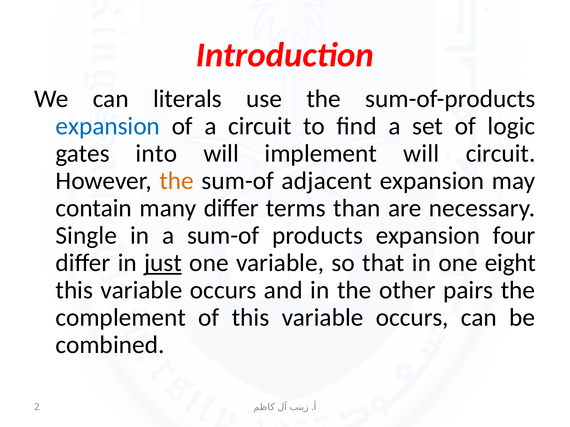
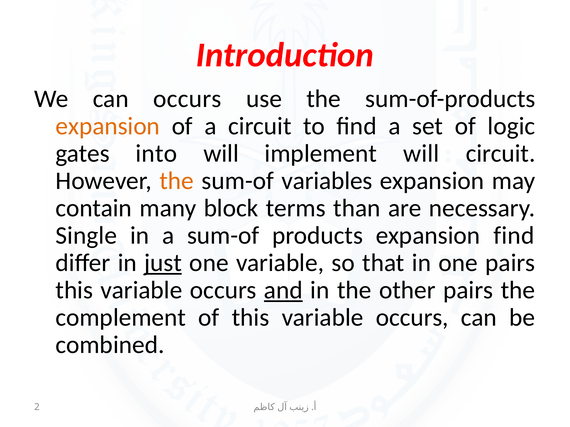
can literals: literals -> occurs
expansion at (108, 126) colour: blue -> orange
adjacent: adjacent -> variables
many differ: differ -> block
expansion four: four -> find
one eight: eight -> pairs
and underline: none -> present
